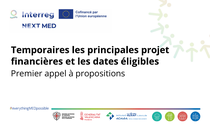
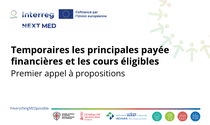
projet: projet -> payée
dates: dates -> cours
